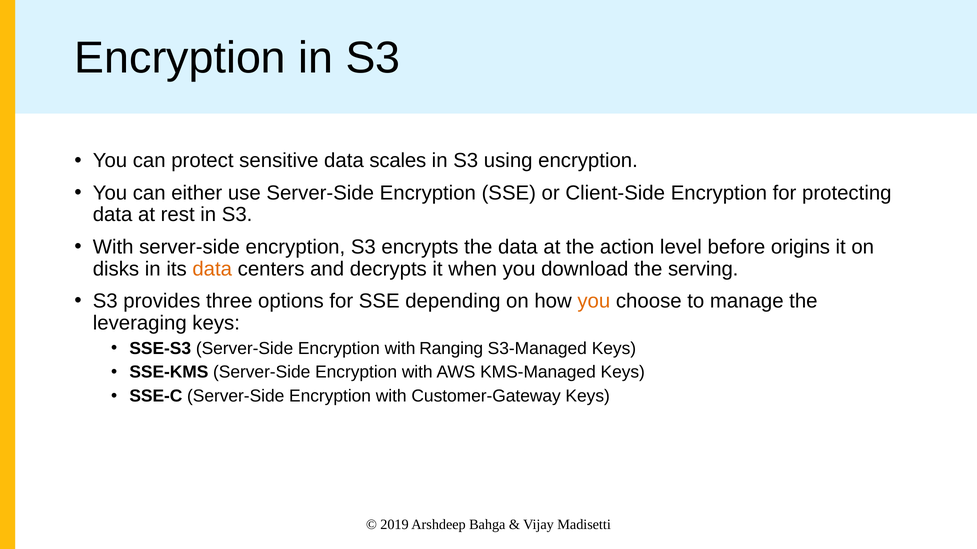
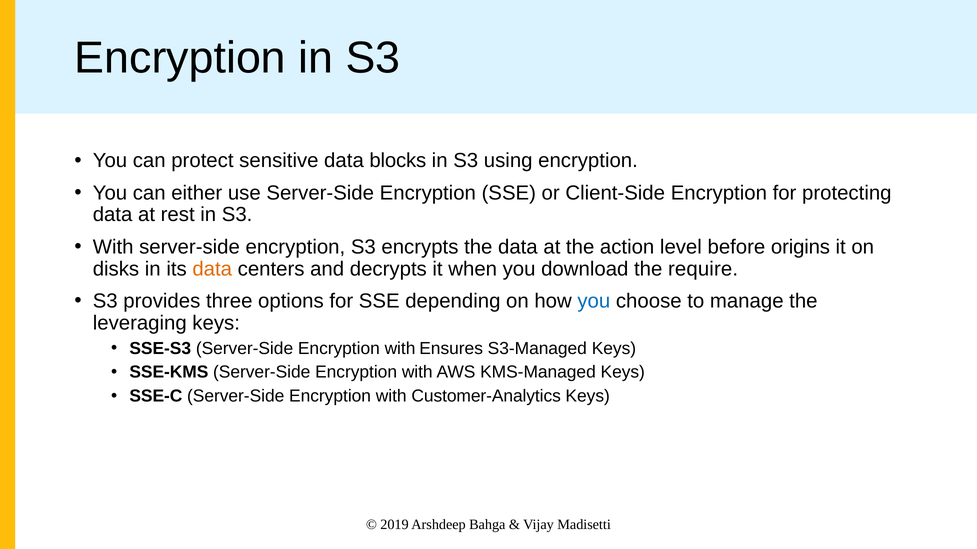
scales: scales -> blocks
serving: serving -> require
you at (594, 301) colour: orange -> blue
Ranging: Ranging -> Ensures
Customer-Gateway: Customer-Gateway -> Customer-Analytics
